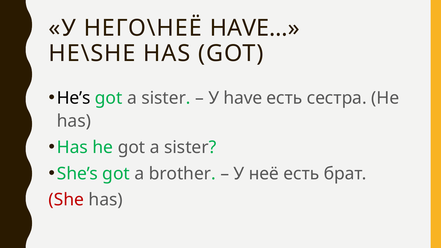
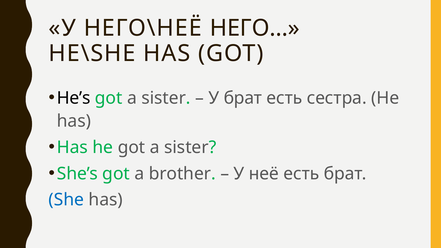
HAVE…: HAVE… -> НЕГО…
У have: have -> брат
She colour: red -> blue
